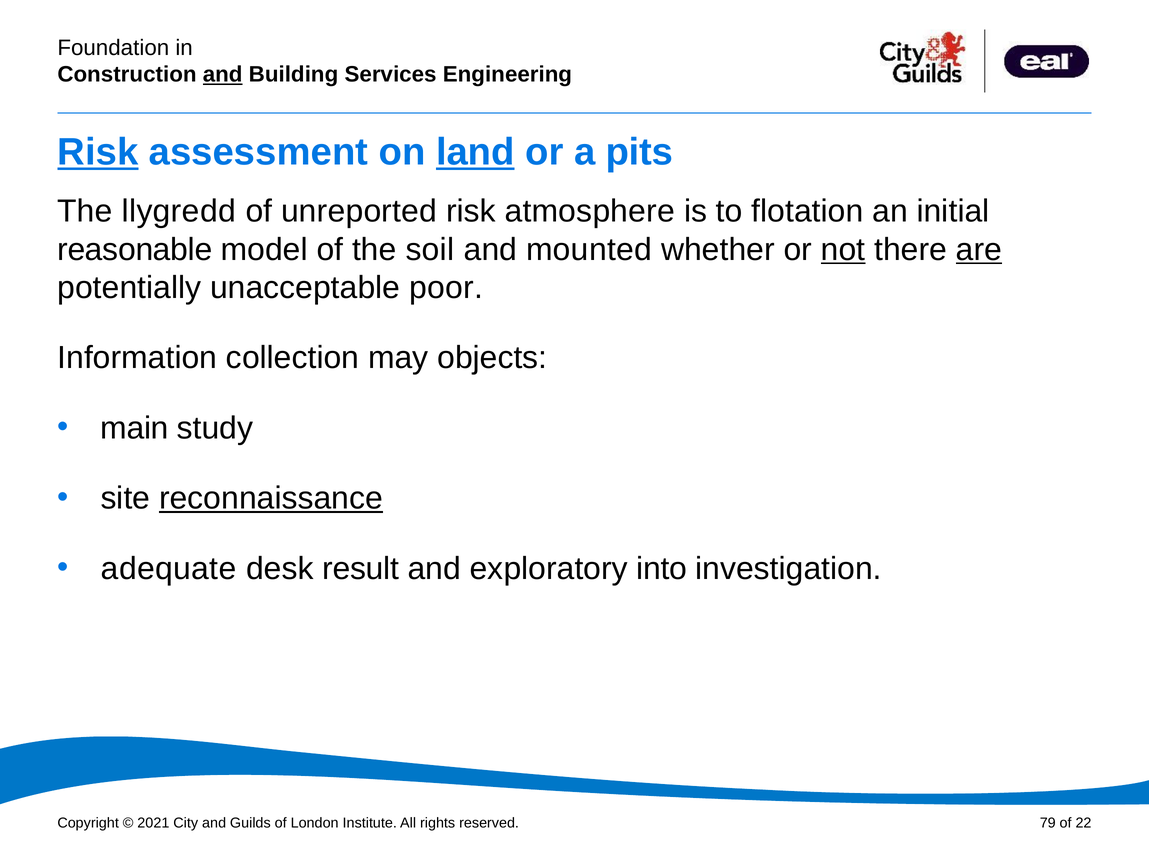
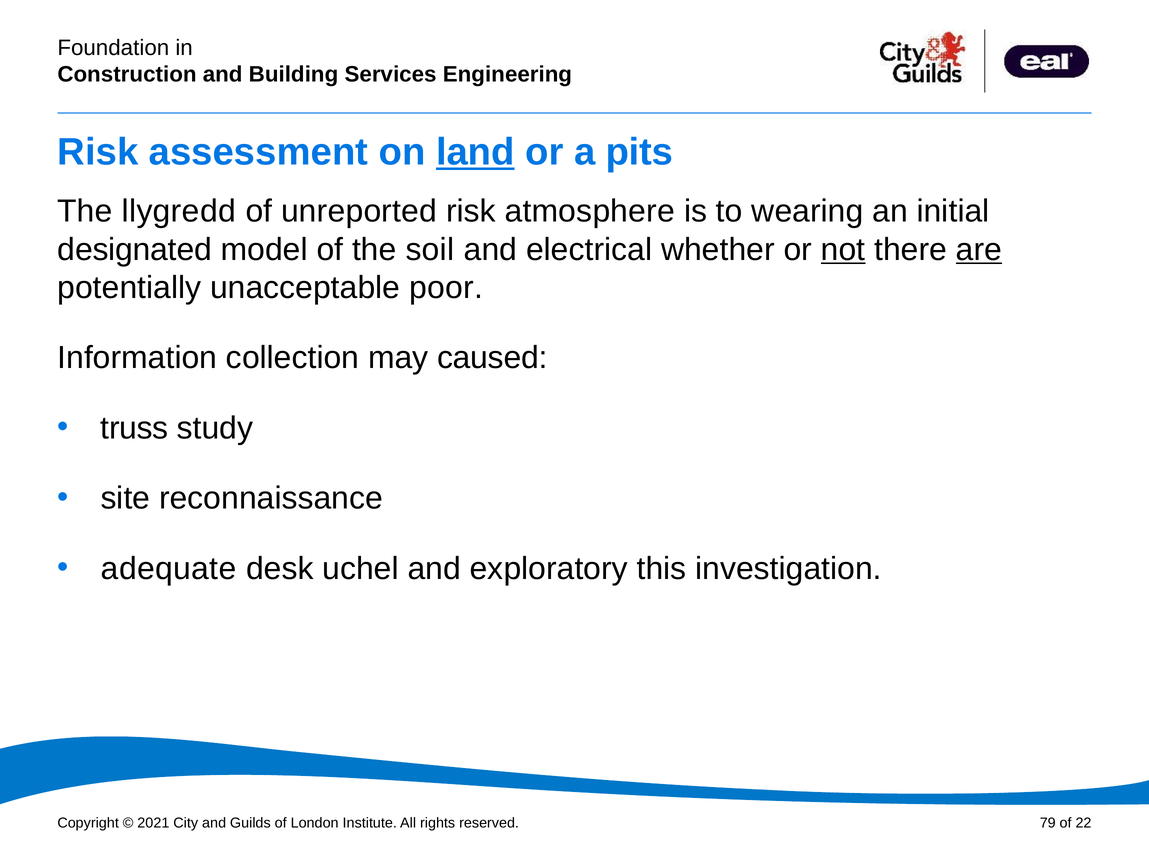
and at (223, 75) underline: present -> none
Risk at (98, 152) underline: present -> none
flotation: flotation -> wearing
reasonable: reasonable -> designated
mounted: mounted -> electrical
objects: objects -> caused
main: main -> truss
reconnaissance underline: present -> none
result: result -> uchel
into: into -> this
